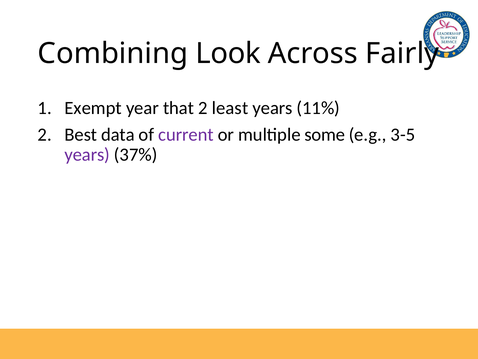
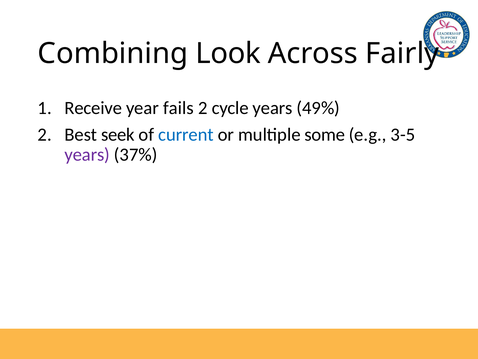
Exempt: Exempt -> Receive
that: that -> fails
least: least -> cycle
11%: 11% -> 49%
data: data -> seek
current colour: purple -> blue
